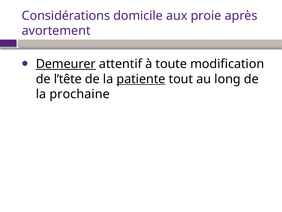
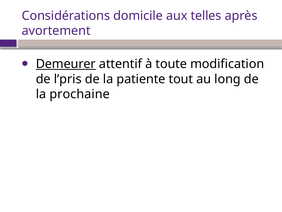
proie: proie -> telles
l’tête: l’tête -> l’pris
patiente underline: present -> none
